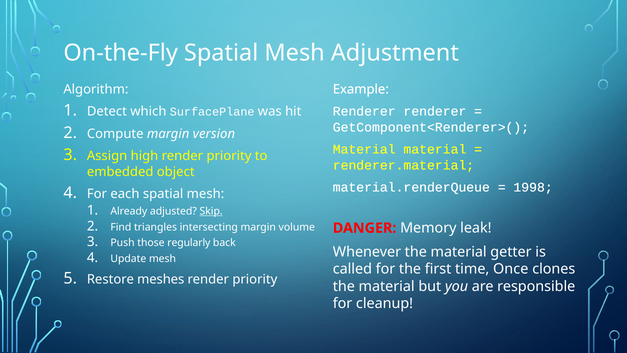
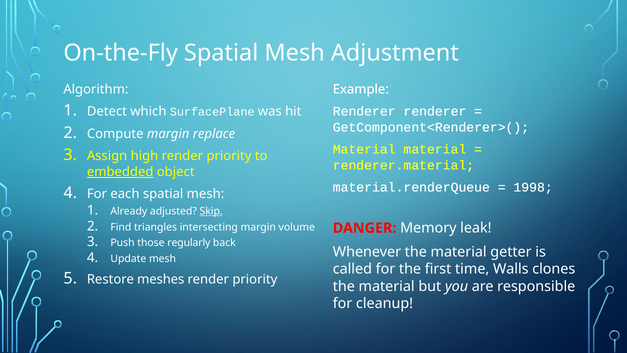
version: version -> replace
embedded underline: none -> present
Once: Once -> Walls
